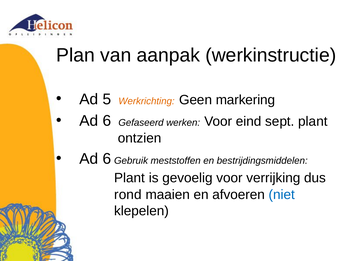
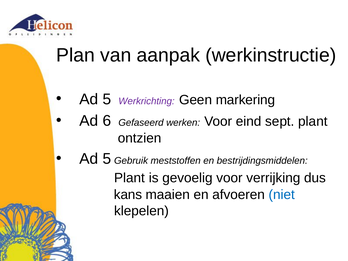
Werkrichting colour: orange -> purple
6 at (107, 159): 6 -> 5
rond: rond -> kans
